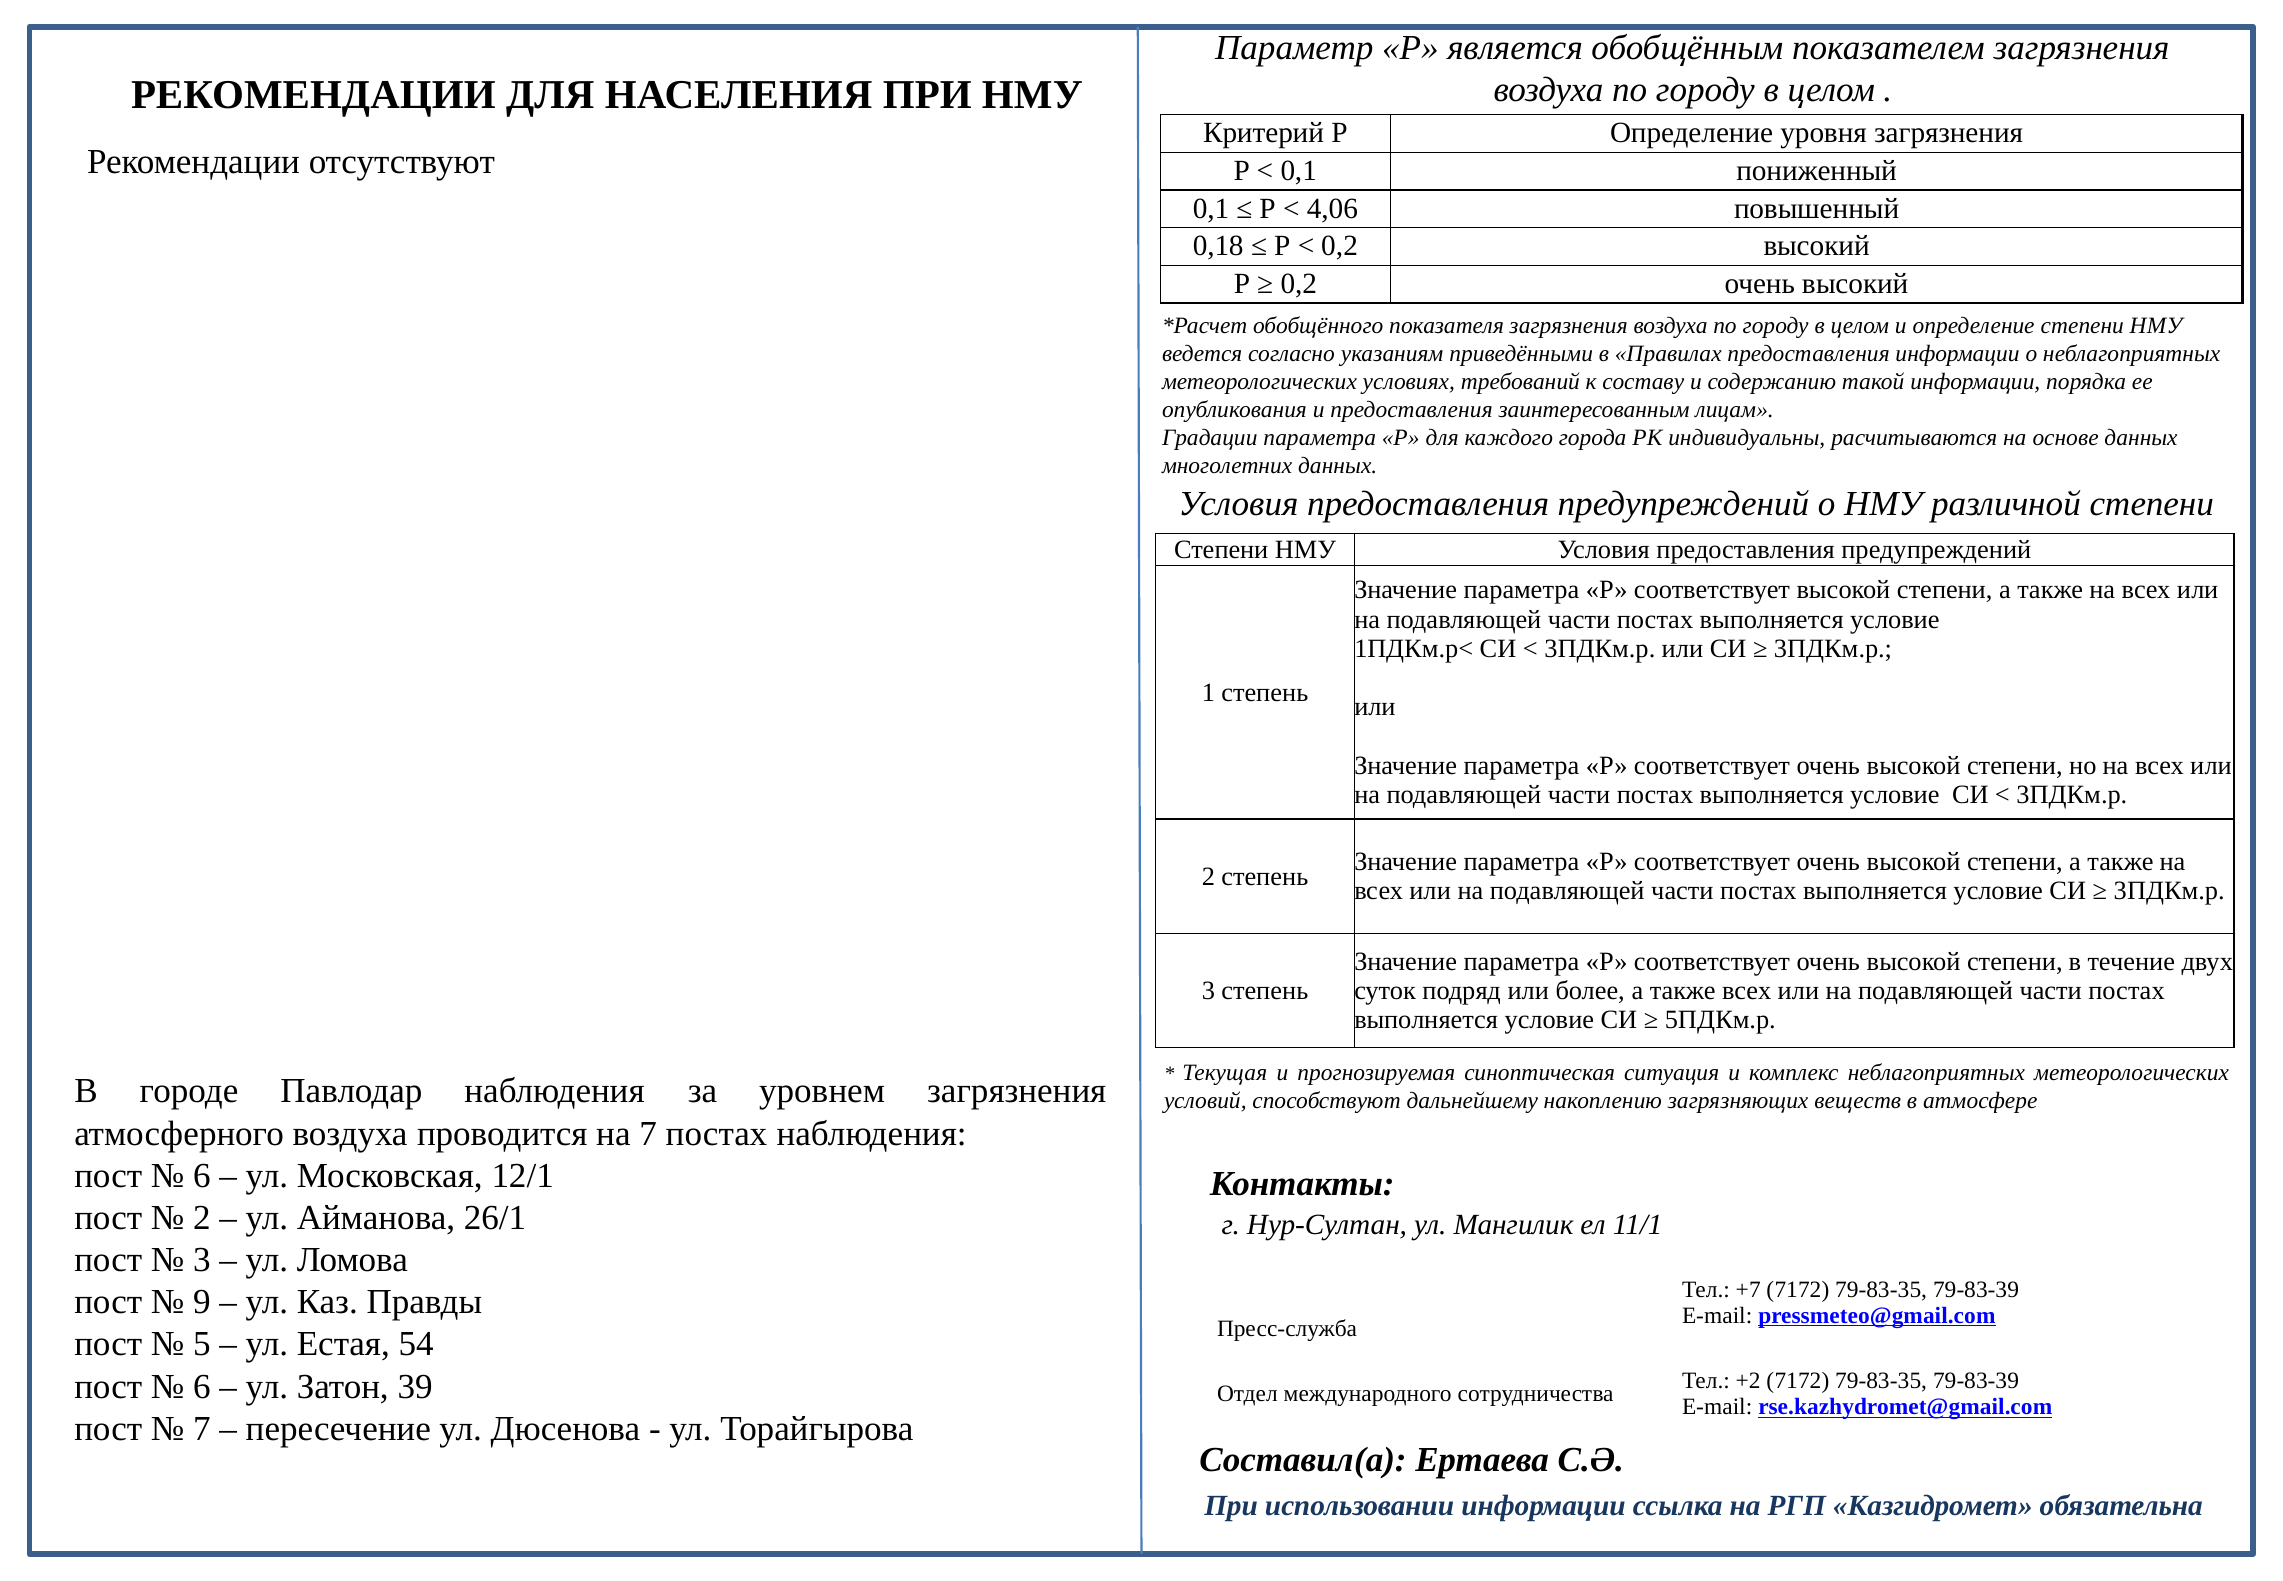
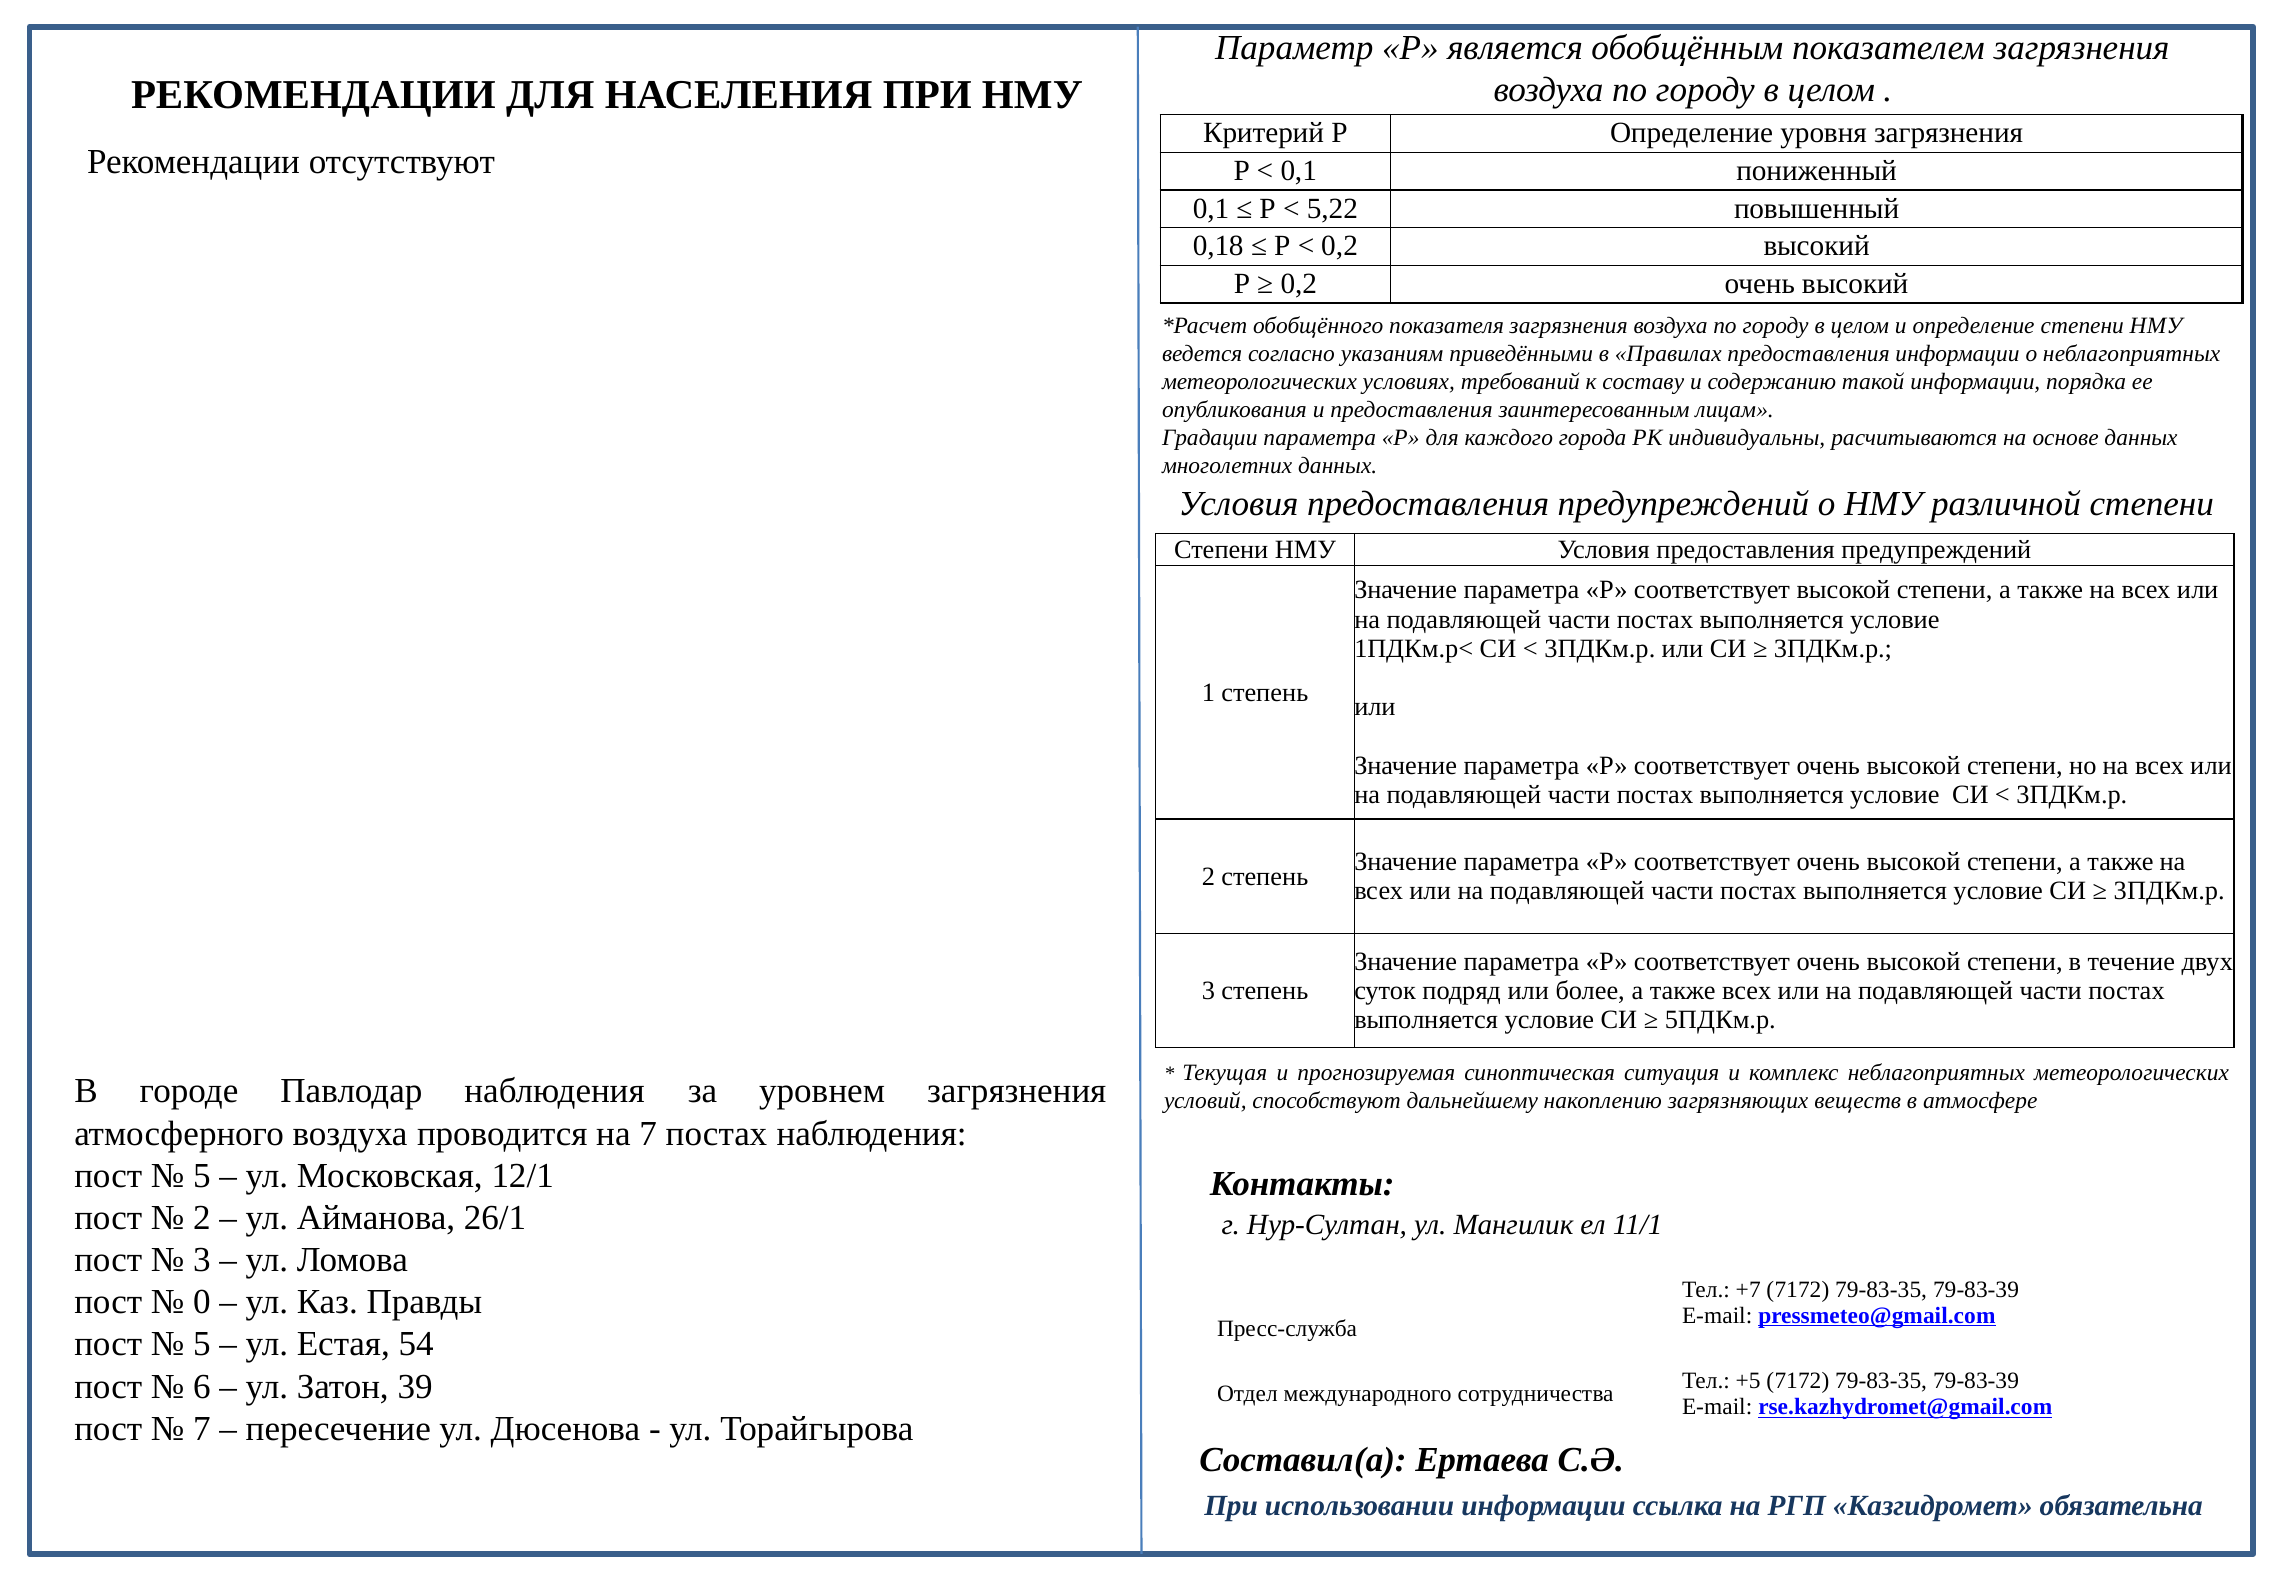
4,06: 4,06 -> 5,22
6 at (202, 1175): 6 -> 5
9: 9 -> 0
+2: +2 -> +5
